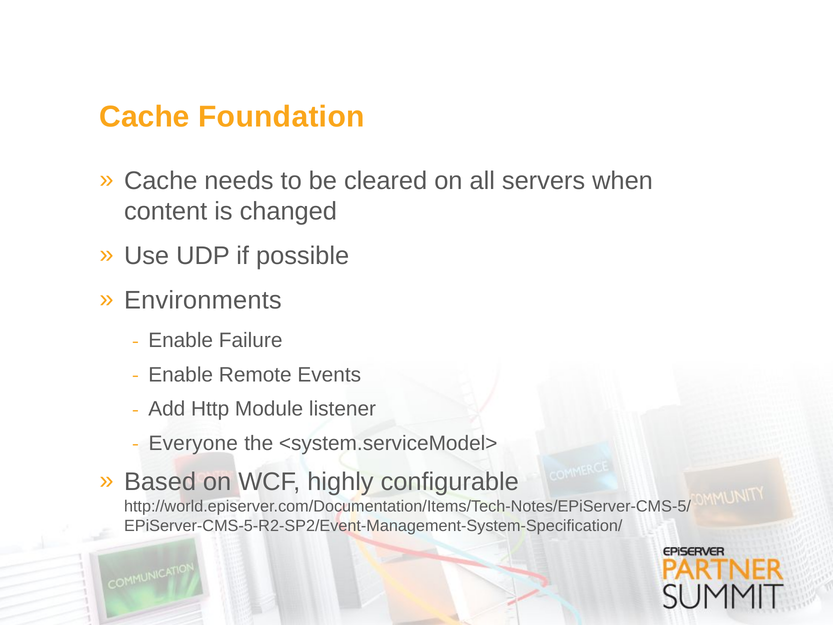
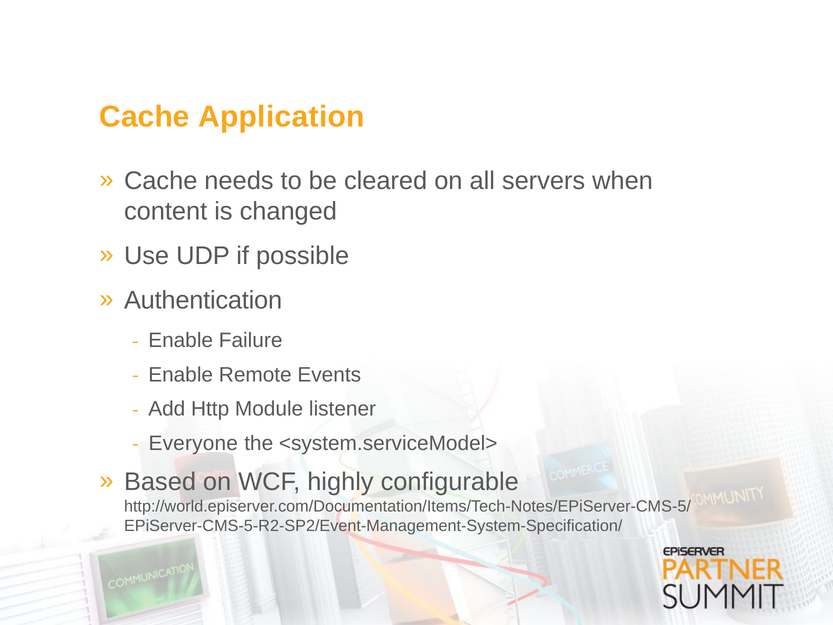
Foundation: Foundation -> Application
Environments: Environments -> Authentication
